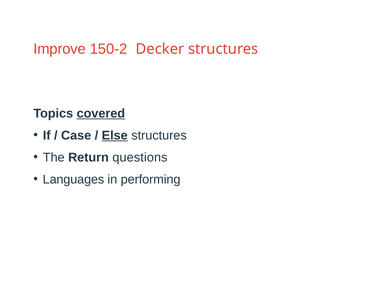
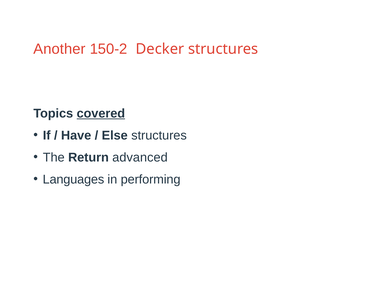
Improve: Improve -> Another
Case: Case -> Have
Else underline: present -> none
questions: questions -> advanced
